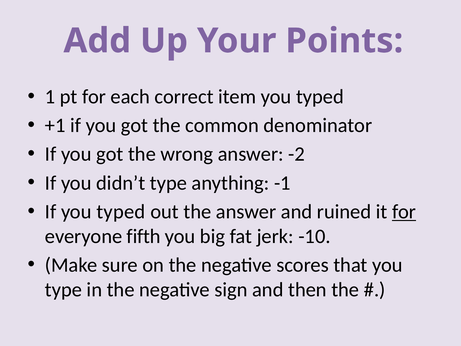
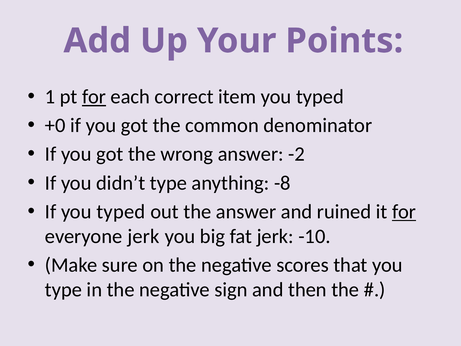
for at (94, 97) underline: none -> present
+1: +1 -> +0
-1: -1 -> -8
everyone fifth: fifth -> jerk
